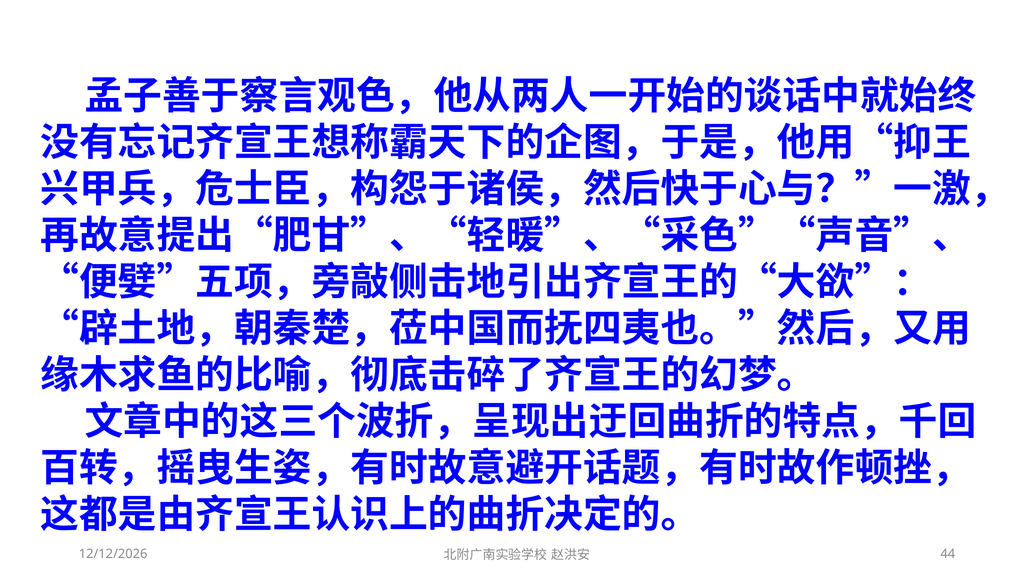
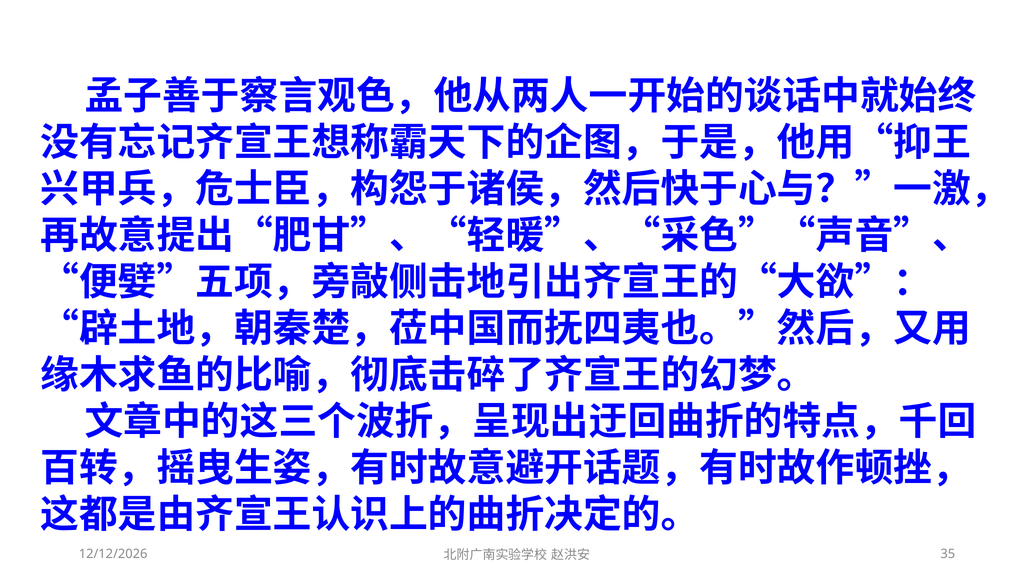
44: 44 -> 35
